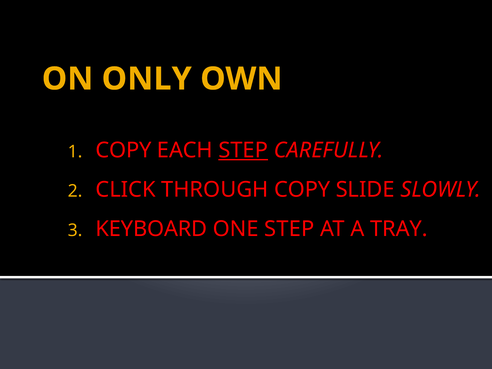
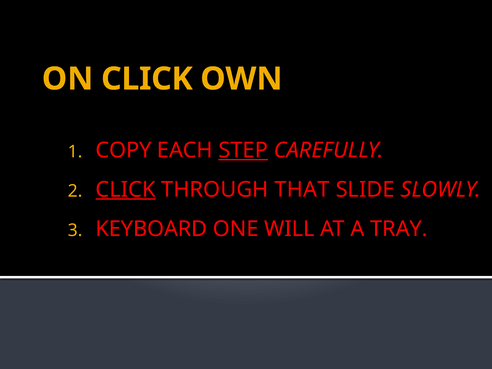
ON ONLY: ONLY -> CLICK
CLICK at (126, 190) underline: none -> present
THROUGH COPY: COPY -> THAT
ONE STEP: STEP -> WILL
